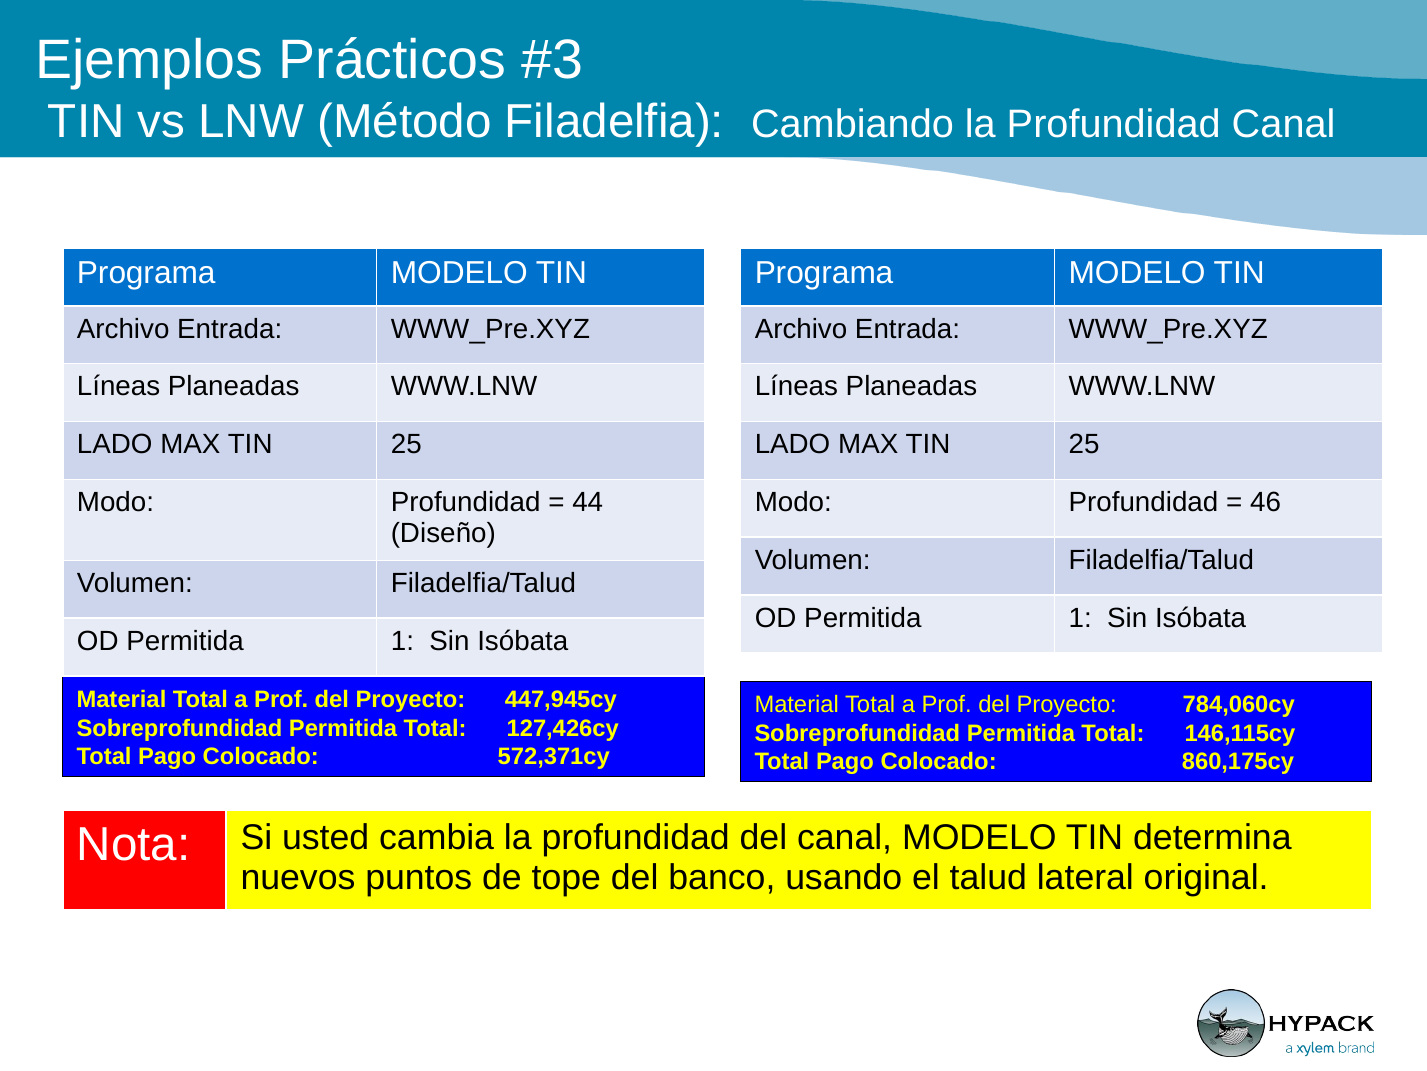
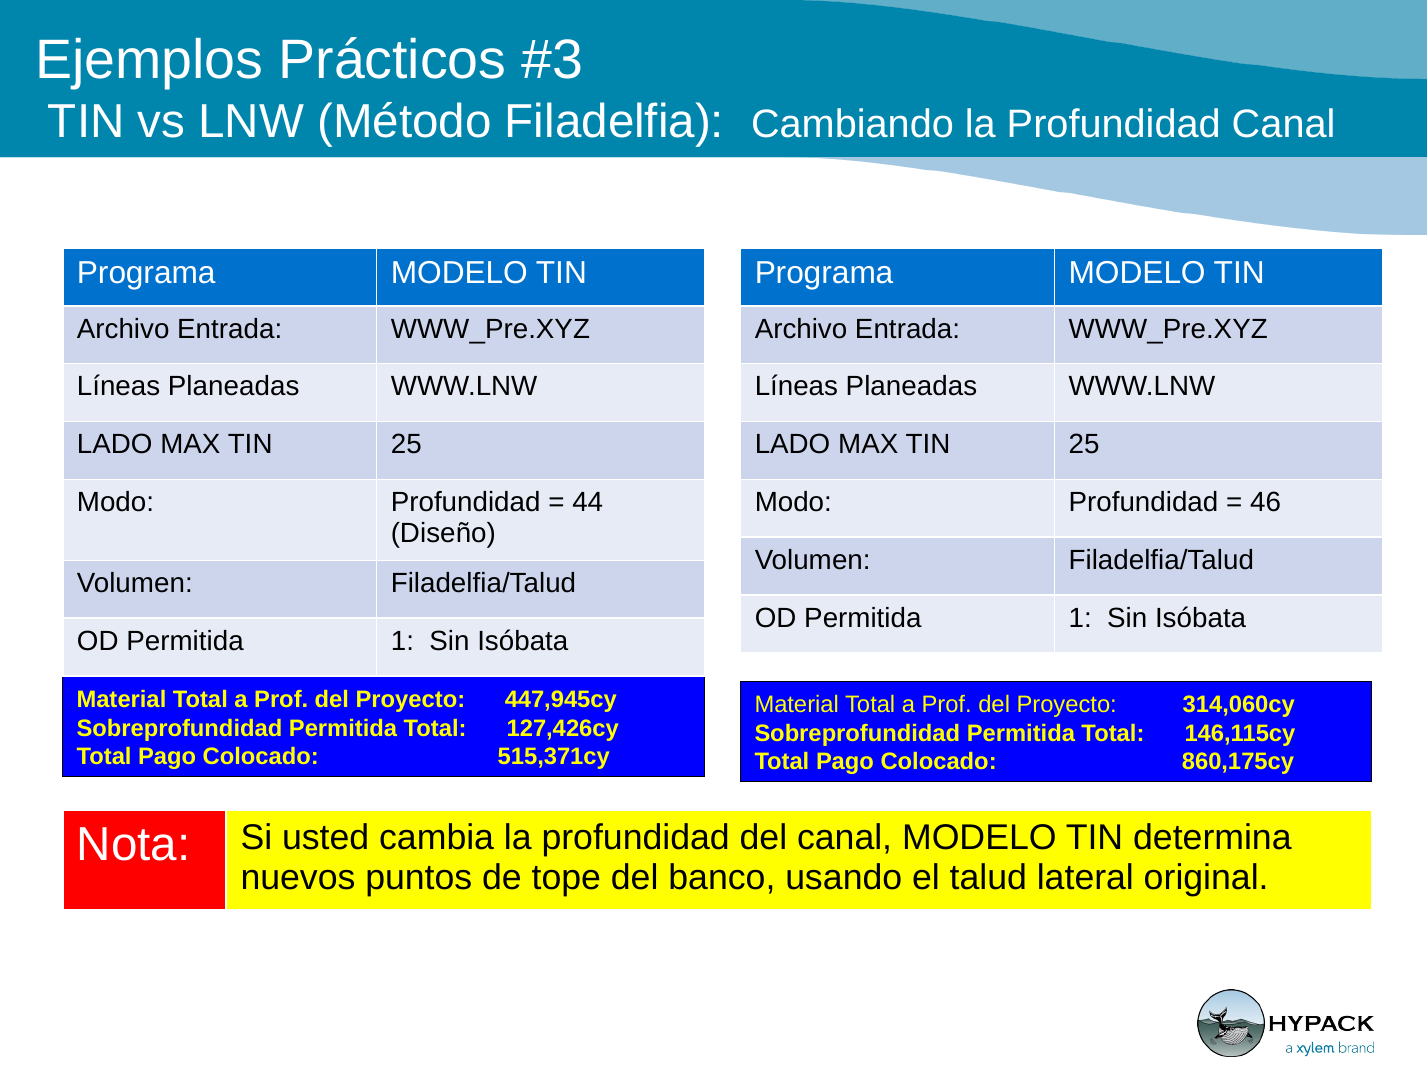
784,060cy: 784,060cy -> 314,060cy
572,371cy: 572,371cy -> 515,371cy
